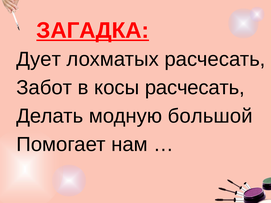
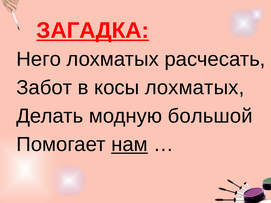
Дует: Дует -> Него
косы расчесать: расчесать -> лохматых
нам underline: none -> present
